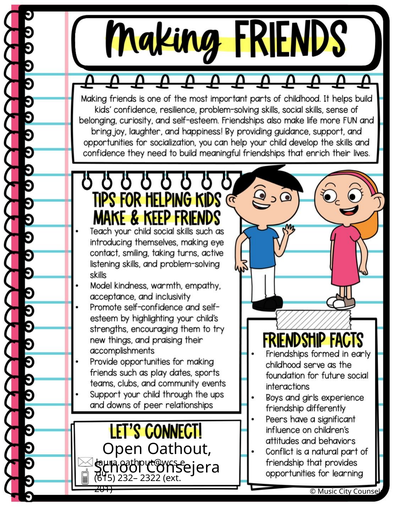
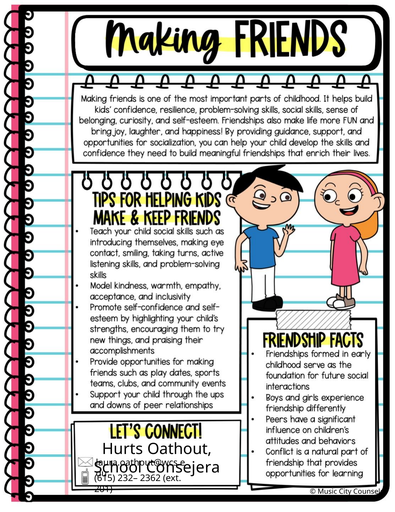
Open: Open -> Hurts
2322: 2322 -> 2362
